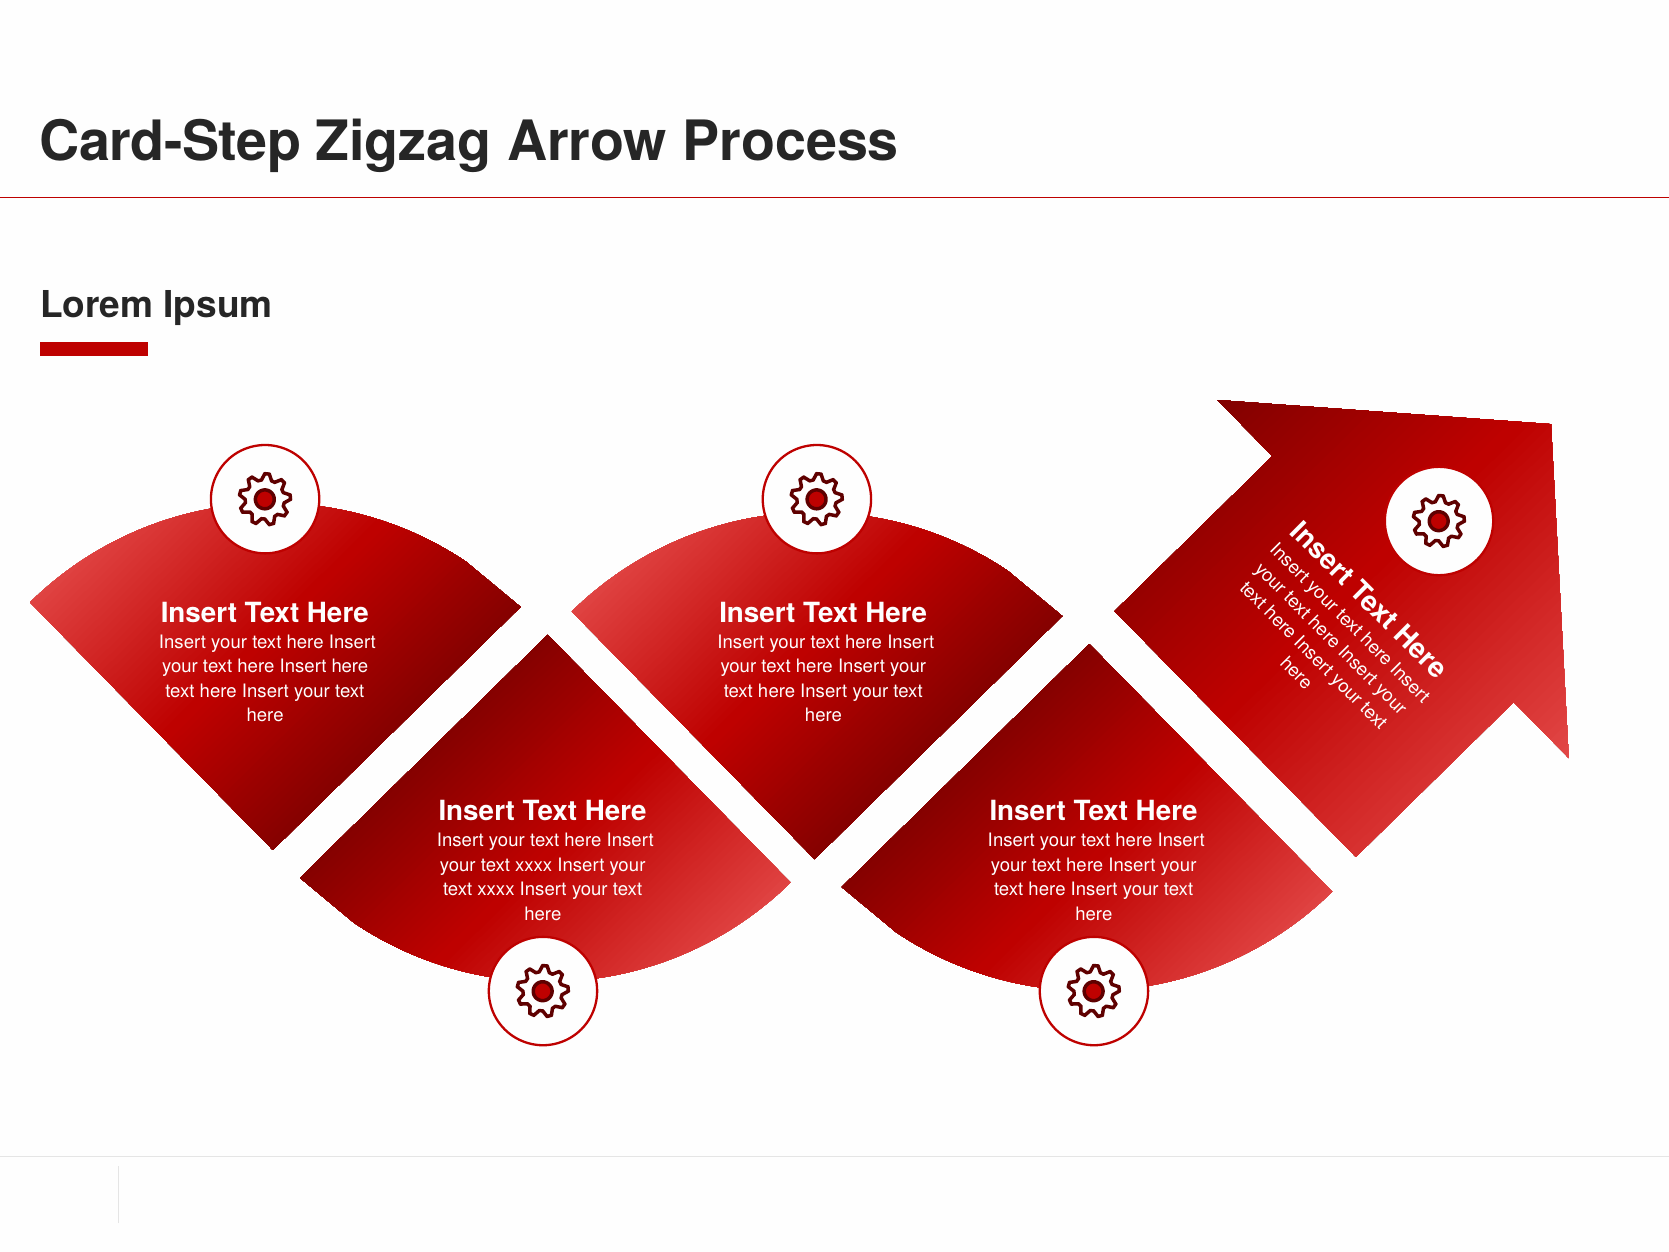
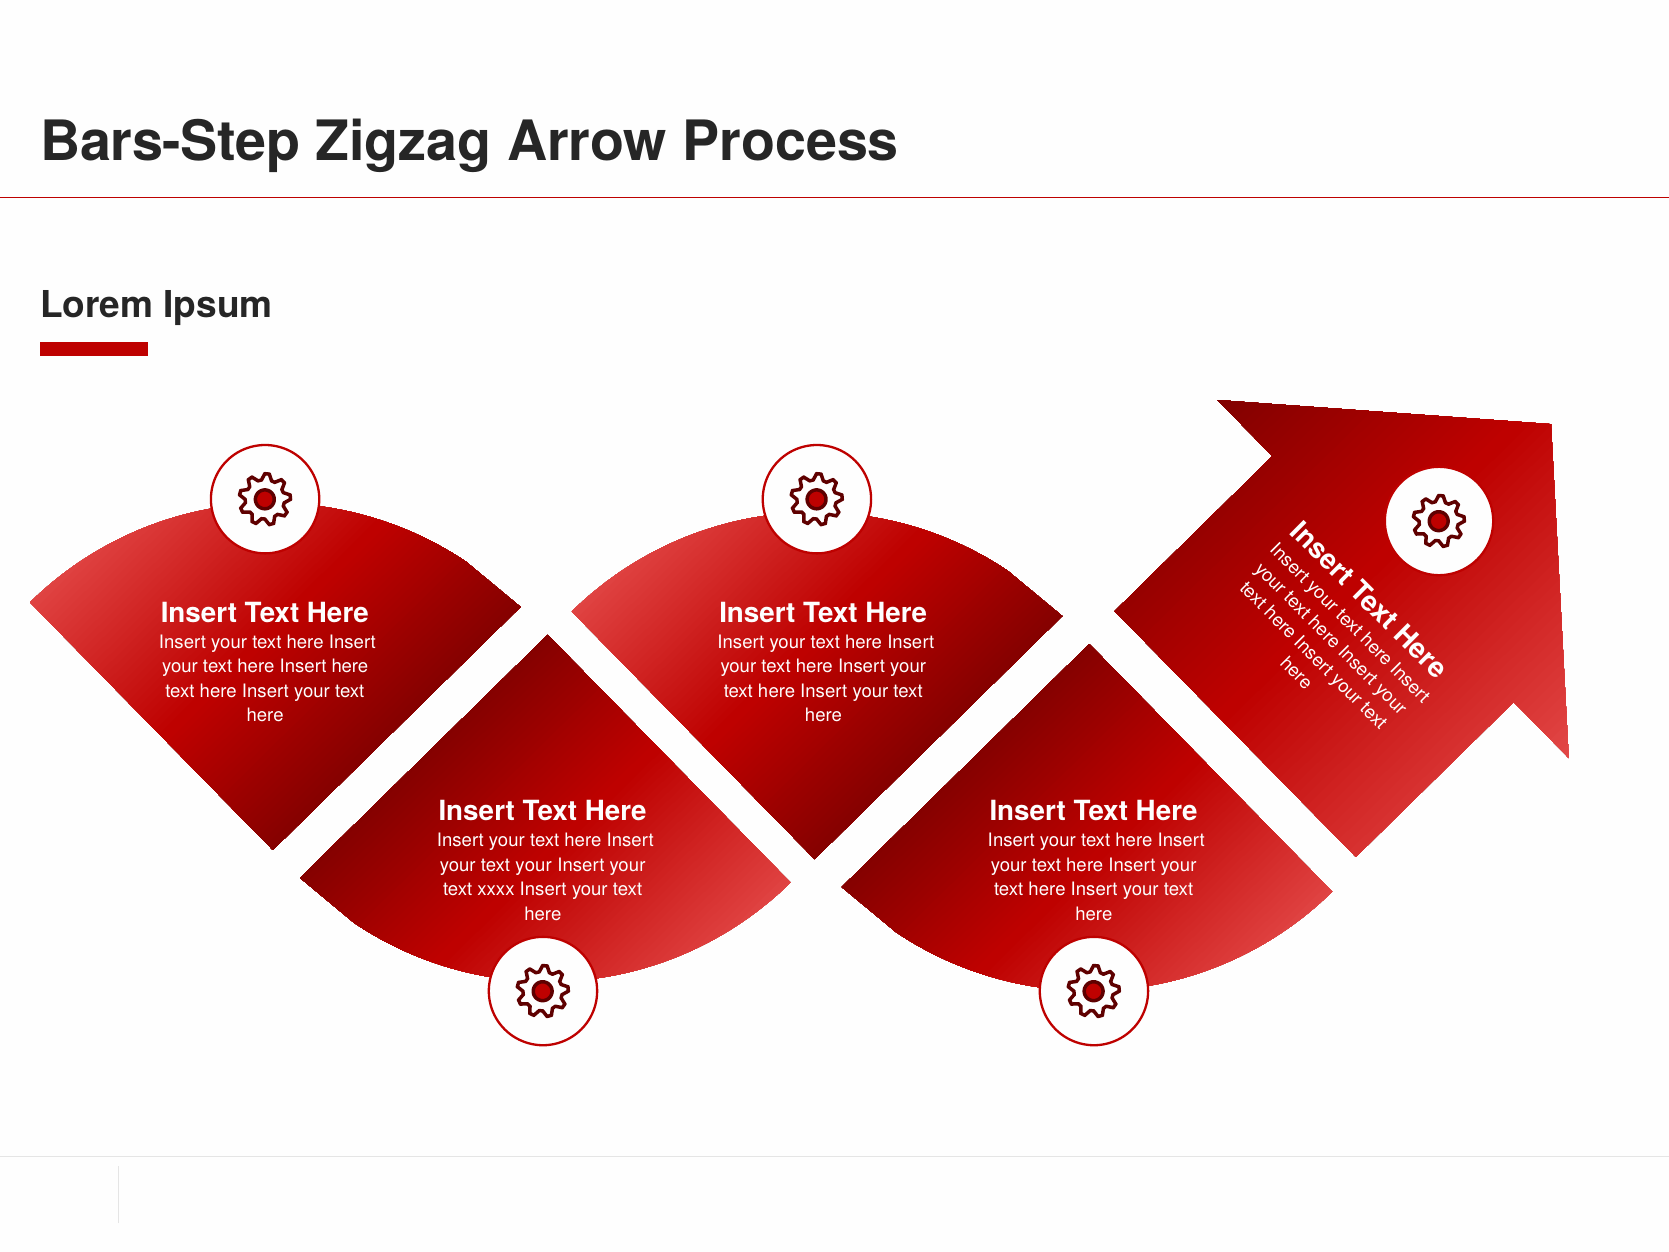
Card-Step: Card-Step -> Bars-Step
xxxx at (534, 865): xxxx -> your
